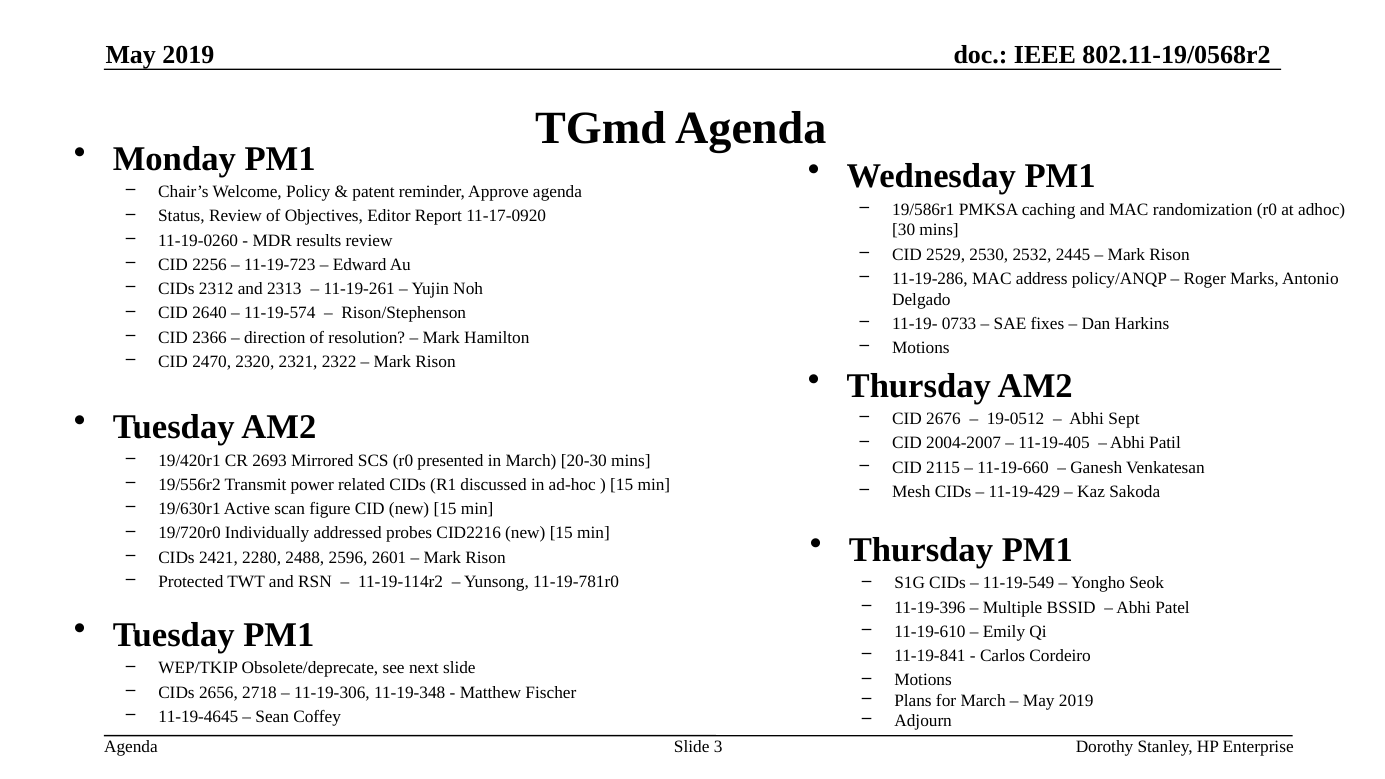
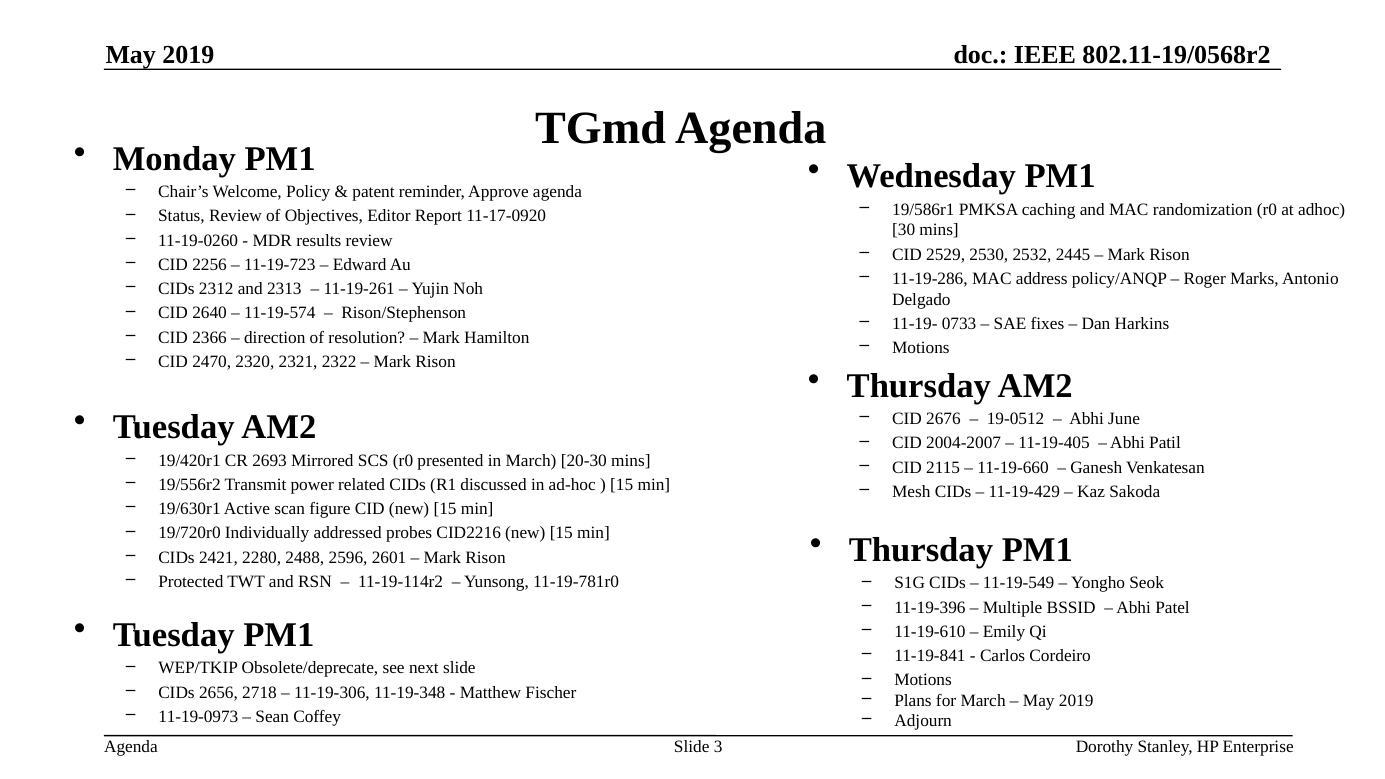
Sept: Sept -> June
11-19-4645: 11-19-4645 -> 11-19-0973
